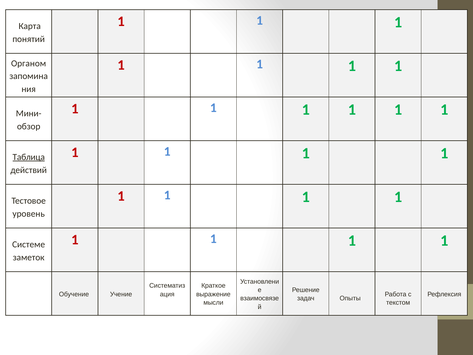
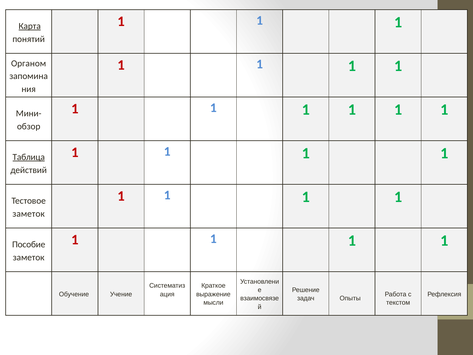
Карта underline: none -> present
уровень at (29, 213): уровень -> заметок
Системе: Системе -> Пособие
